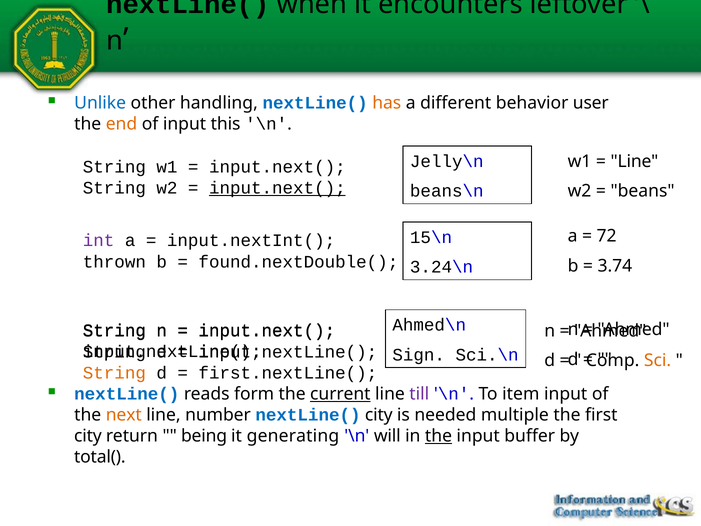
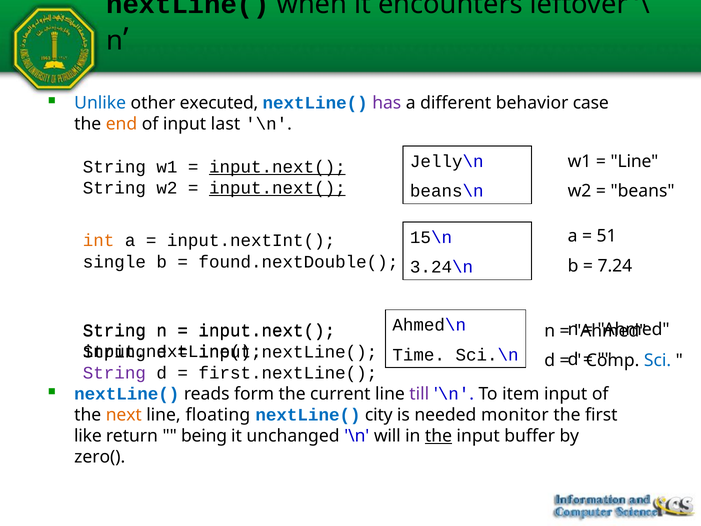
handling: handling -> executed
has colour: orange -> purple
user: user -> case
this: this -> last
input.next( at (277, 167) underline: none -> present
72: 72 -> 51
int colour: purple -> orange
thrown: thrown -> single
3.74: 3.74 -> 7.24
Sign: Sign -> Time
Sci colour: orange -> blue
String at (114, 373) colour: orange -> purple
current underline: present -> none
number: number -> floating
multiple: multiple -> monitor
city at (88, 436): city -> like
generating: generating -> unchanged
total(: total( -> zero(
